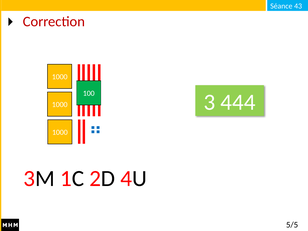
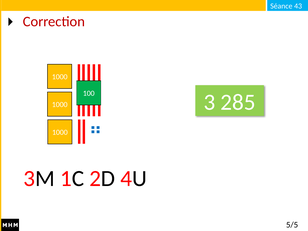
444: 444 -> 285
